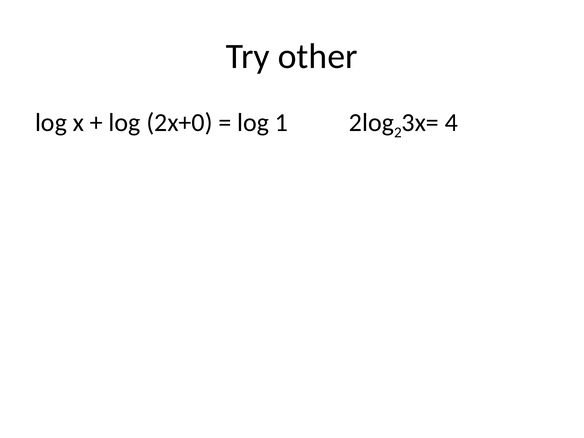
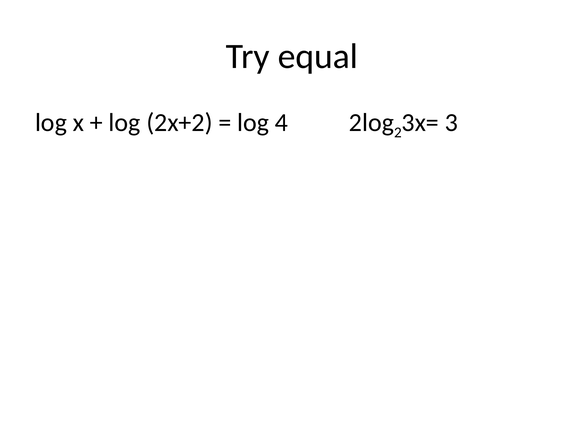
other: other -> equal
2x+0: 2x+0 -> 2x+2
1: 1 -> 4
4: 4 -> 3
